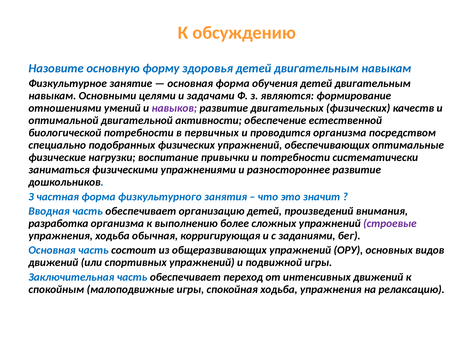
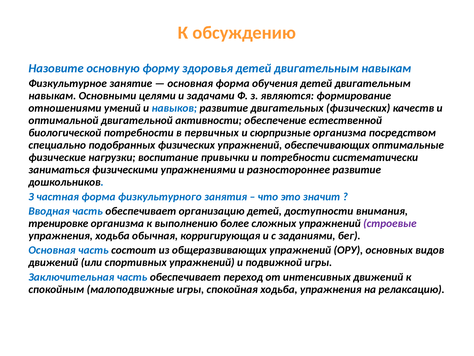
навыков colour: purple -> blue
проводится: проводится -> сюрпризные
произведений: произведений -> доступности
разработка: разработка -> тренировке
